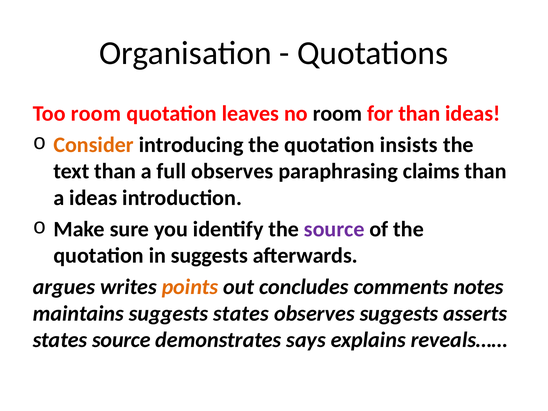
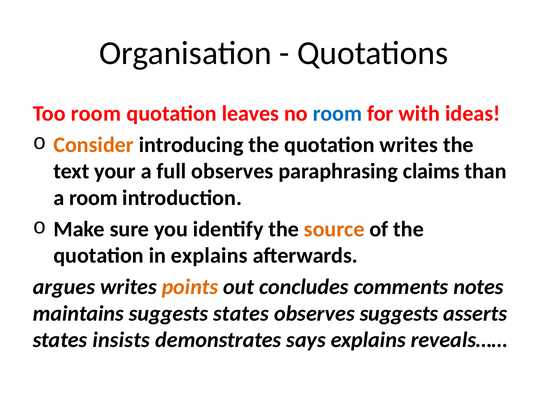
room at (337, 113) colour: black -> blue
for than: than -> with
quotation insists: insists -> writes
text than: than -> your
a ideas: ideas -> room
source at (334, 229) colour: purple -> orange
in suggests: suggests -> explains
states source: source -> insists
